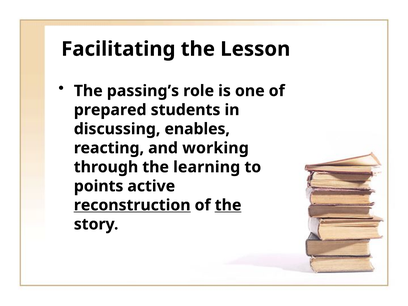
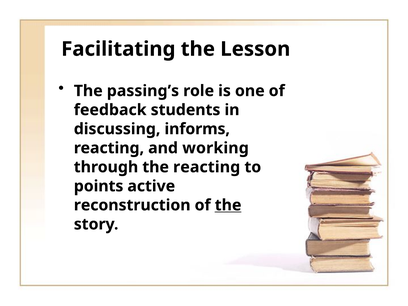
prepared: prepared -> feedback
enables: enables -> informs
the learning: learning -> reacting
reconstruction underline: present -> none
